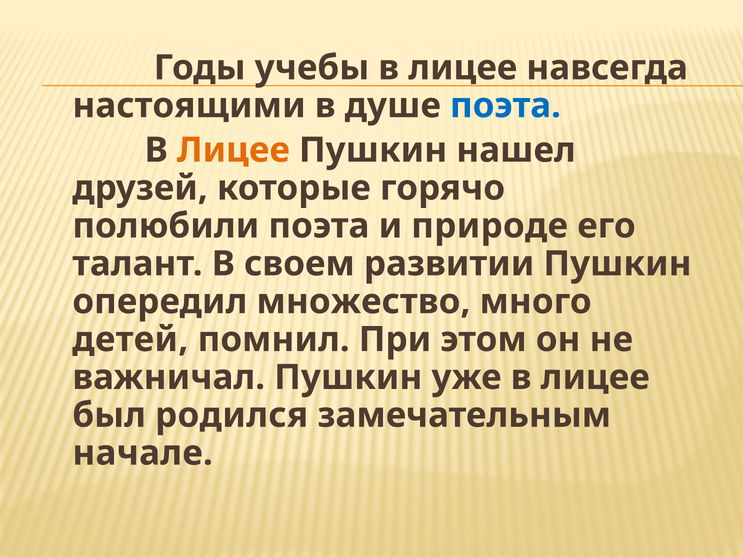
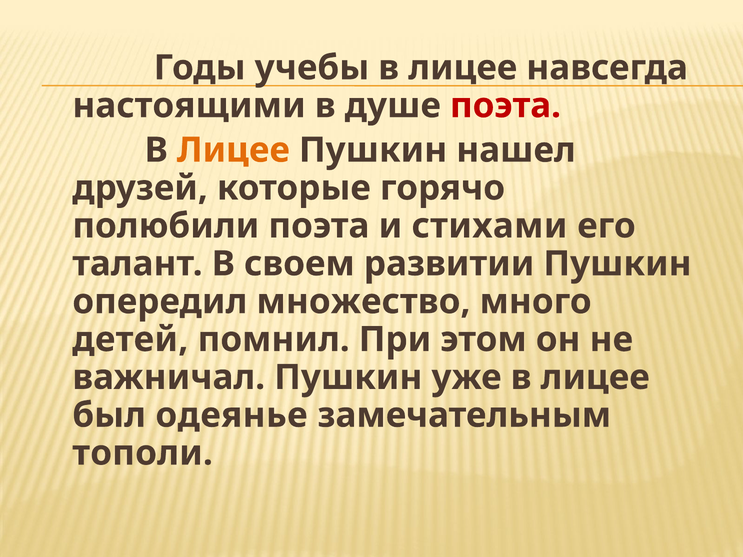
поэта at (505, 106) colour: blue -> red
природе: природе -> стихами
родился: родился -> одеянье
начале: начале -> тополи
